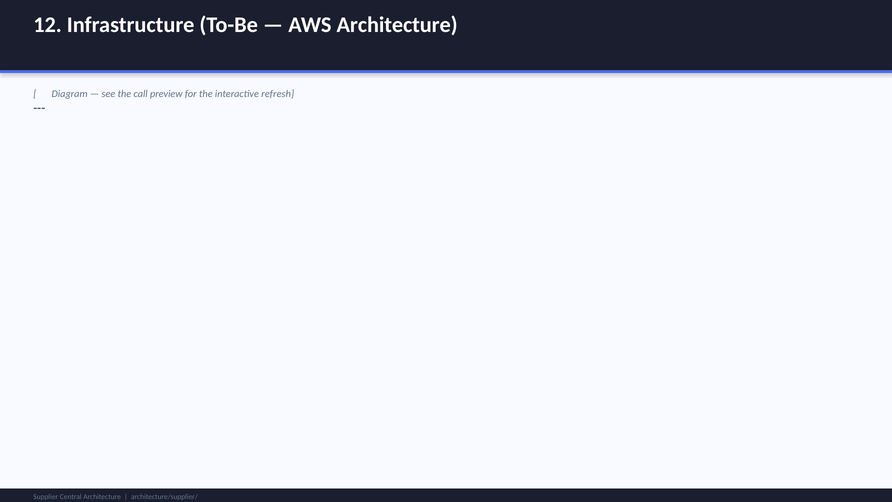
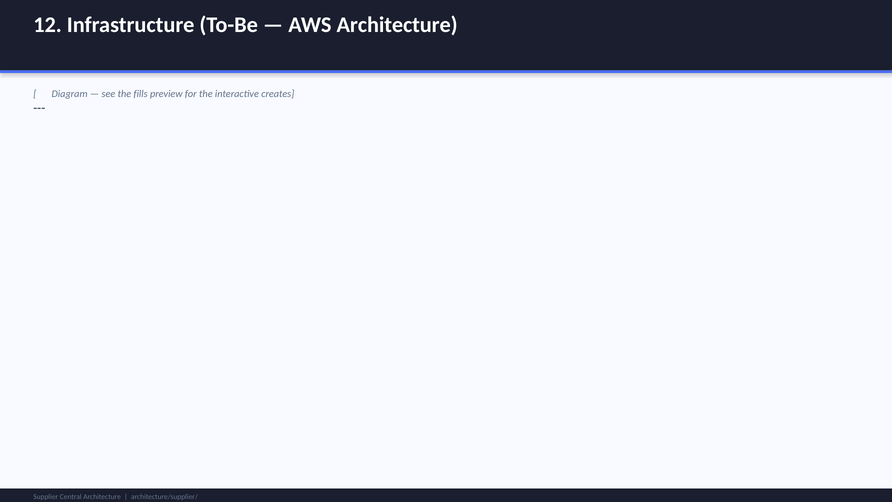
call: call -> fills
refresh: refresh -> creates
